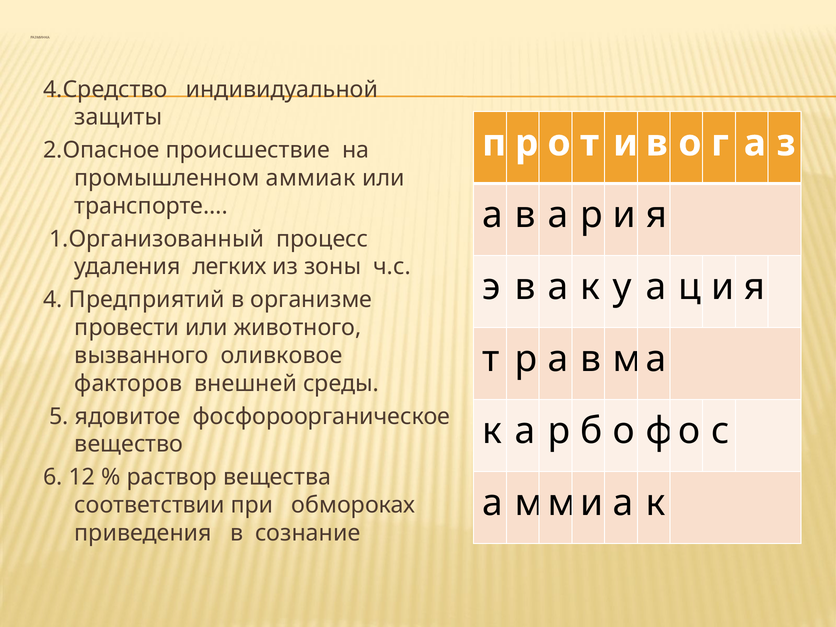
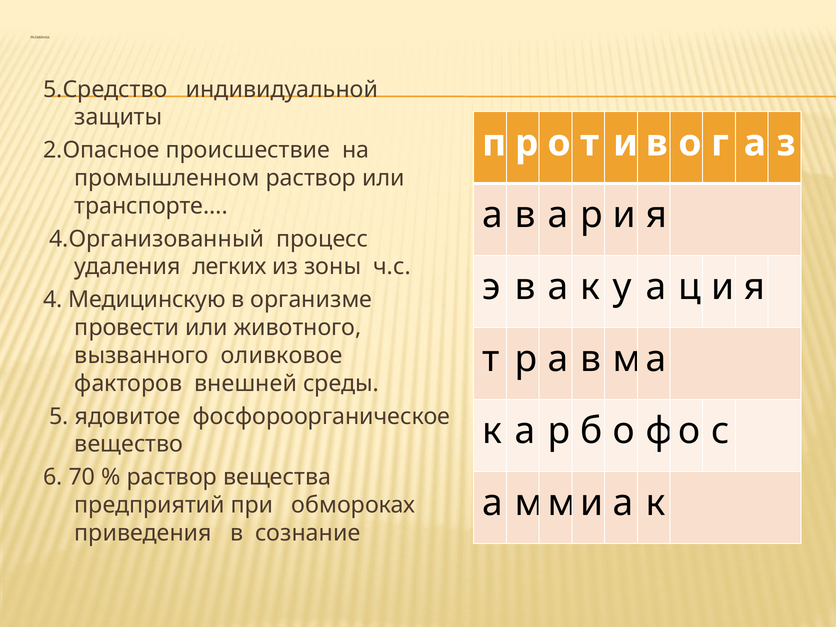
4.Средство: 4.Средство -> 5.Средство
промышленном аммиак: аммиак -> раствор
1.Организованный: 1.Организованный -> 4.Организованный
Предприятий: Предприятий -> Медицинскую
12: 12 -> 70
соответствии: соответствии -> предприятий
